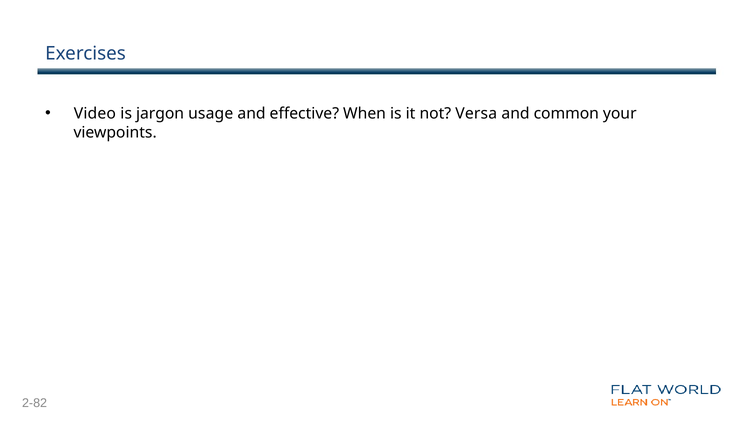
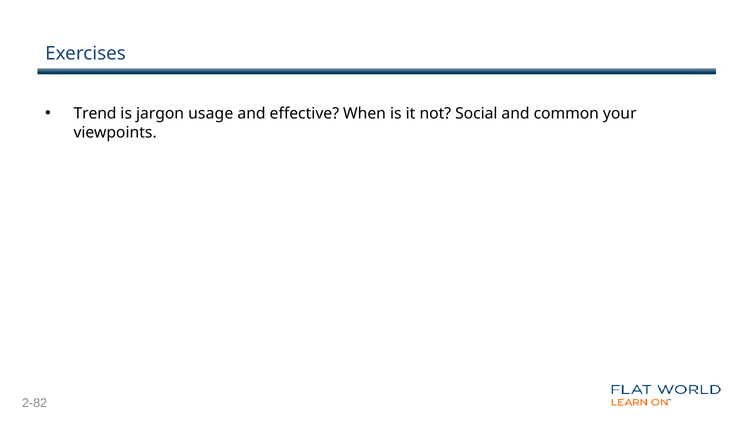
Video: Video -> Trend
Versa: Versa -> Social
